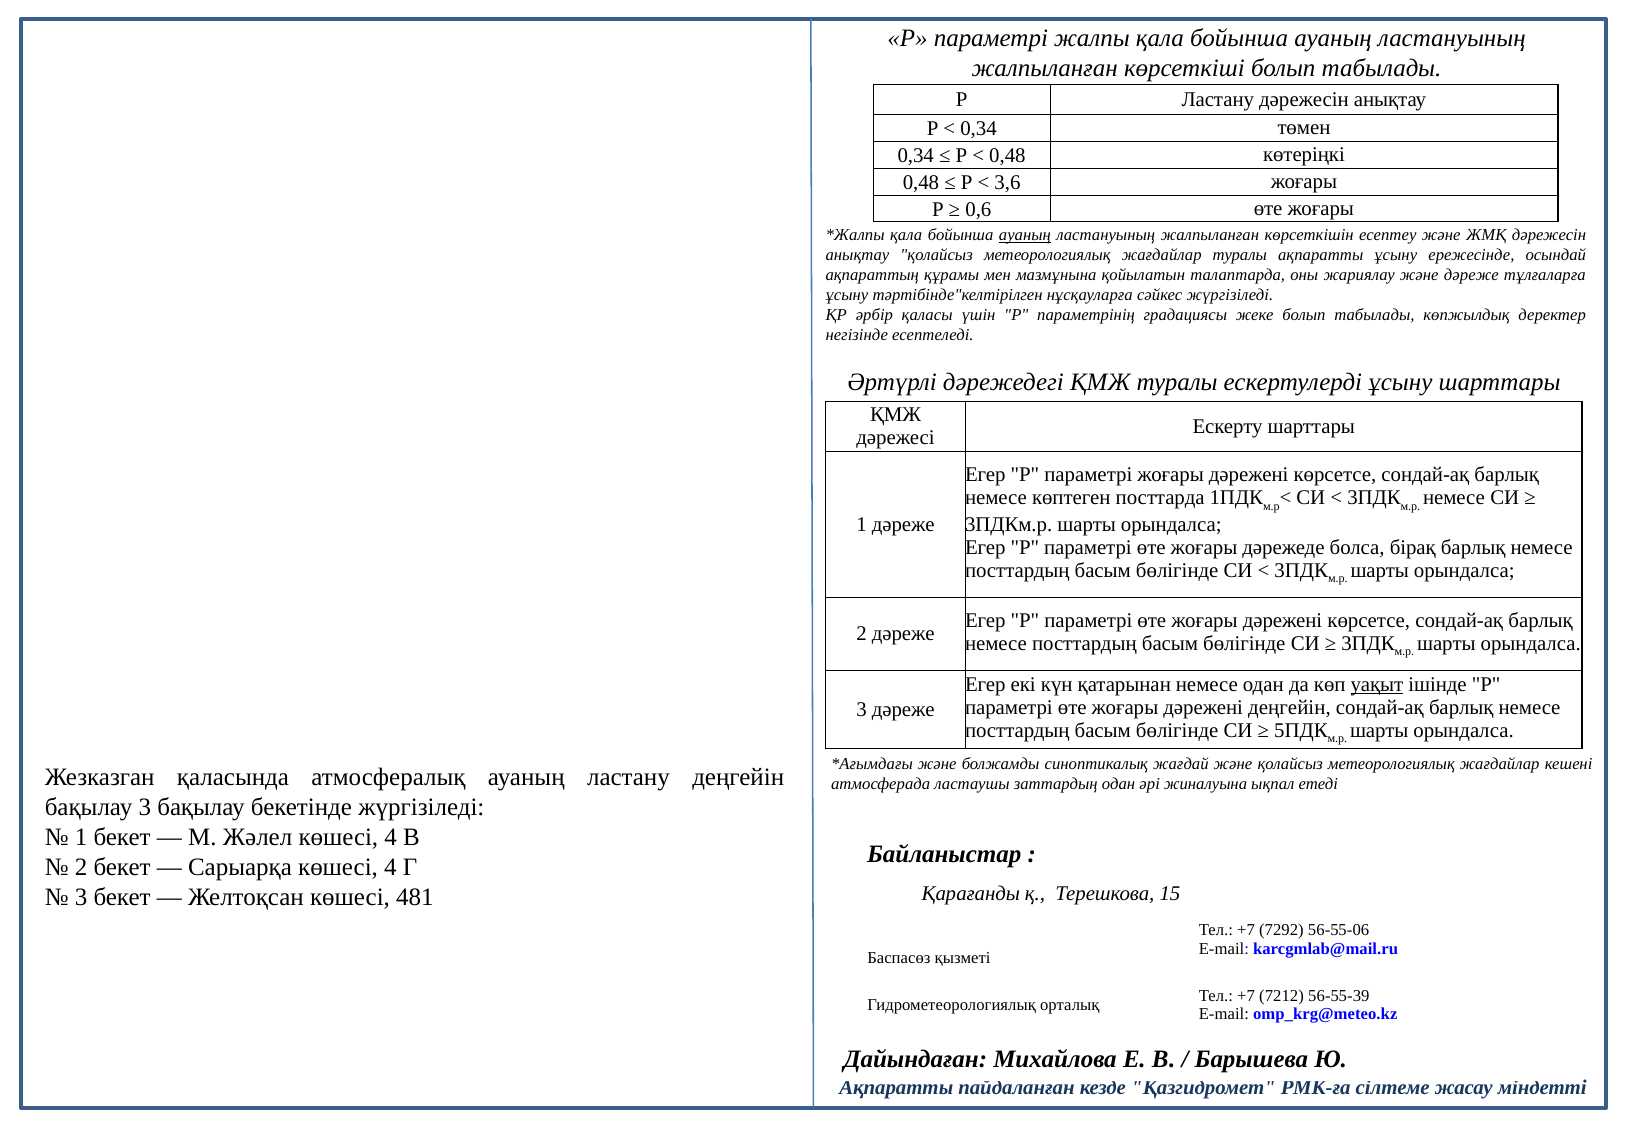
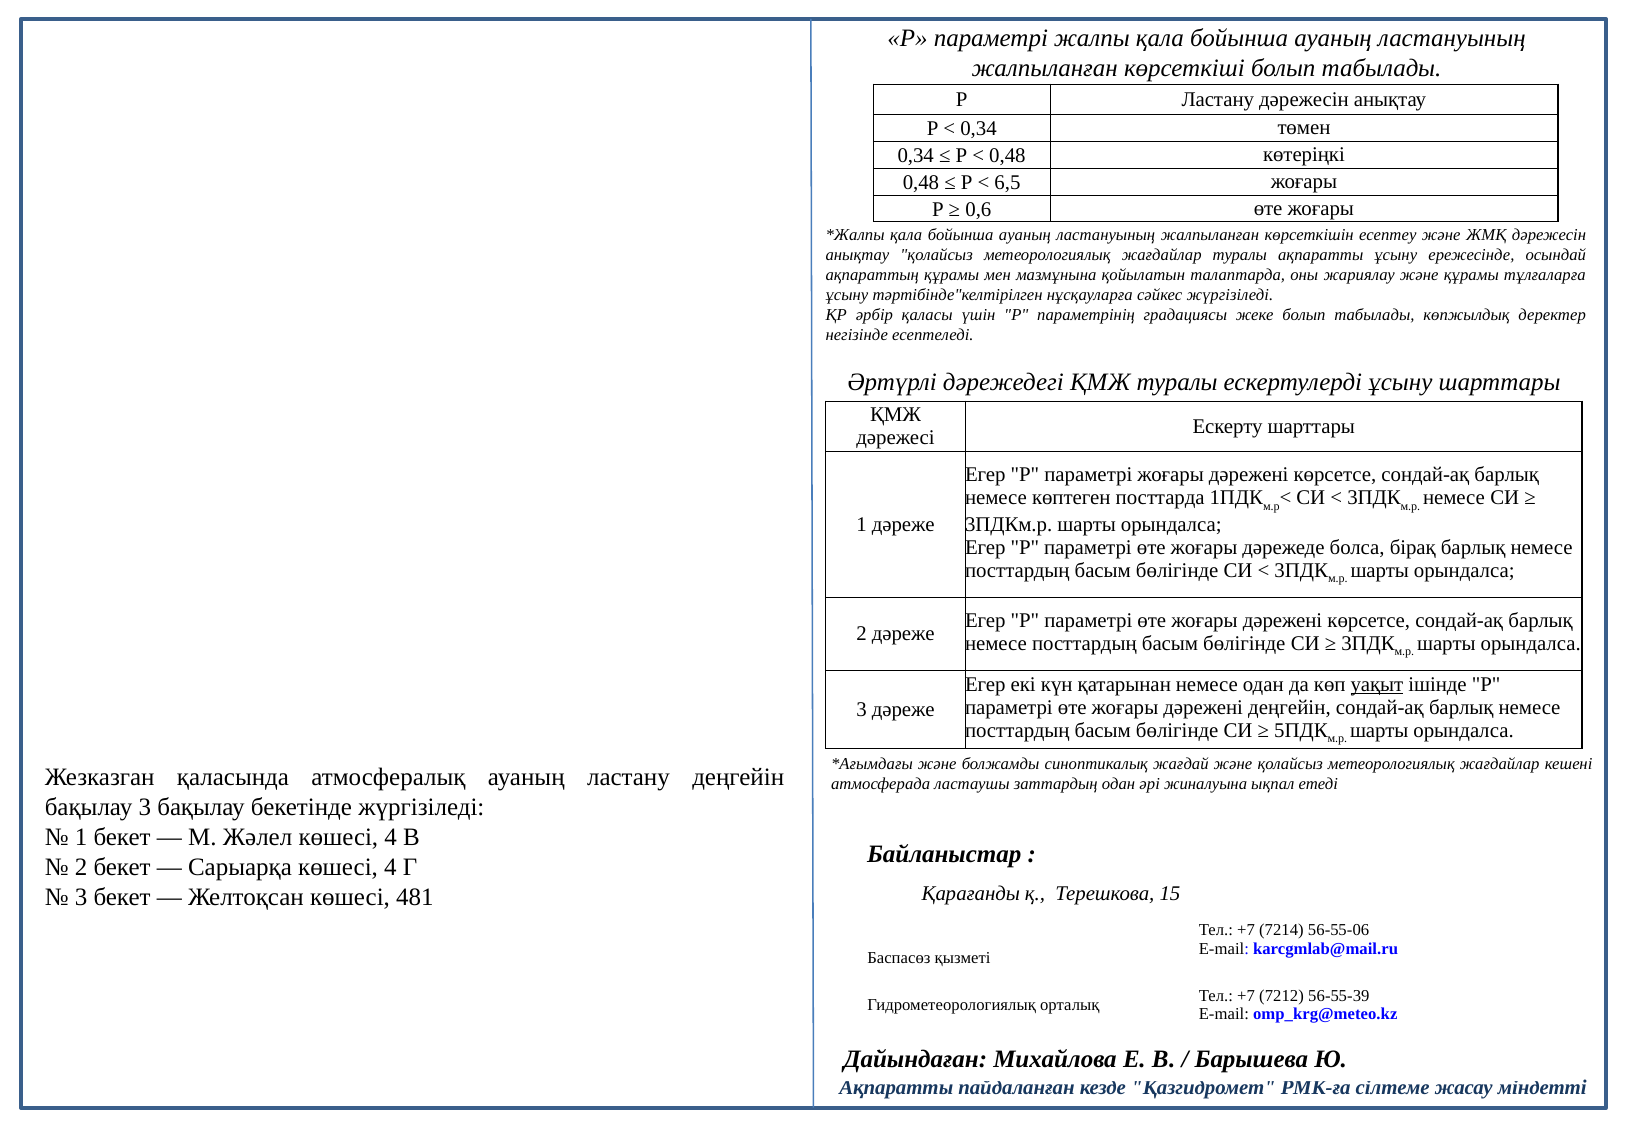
3,6: 3,6 -> 6,5
ауаның at (1025, 235) underline: present -> none
және дәреже: дәреже -> құрамы
7292: 7292 -> 7214
